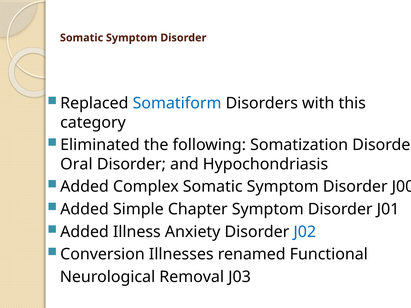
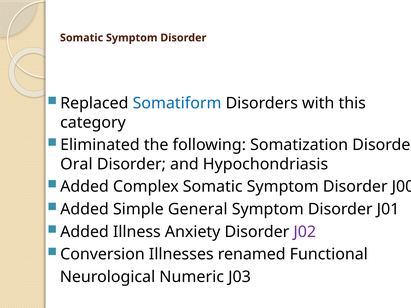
Chapter: Chapter -> General
J02 colour: blue -> purple
Removal: Removal -> Numeric
